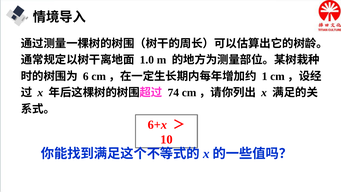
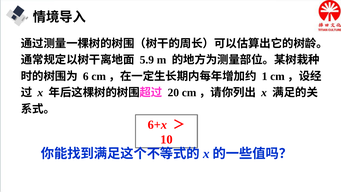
1.0: 1.0 -> 5.9
74: 74 -> 20
